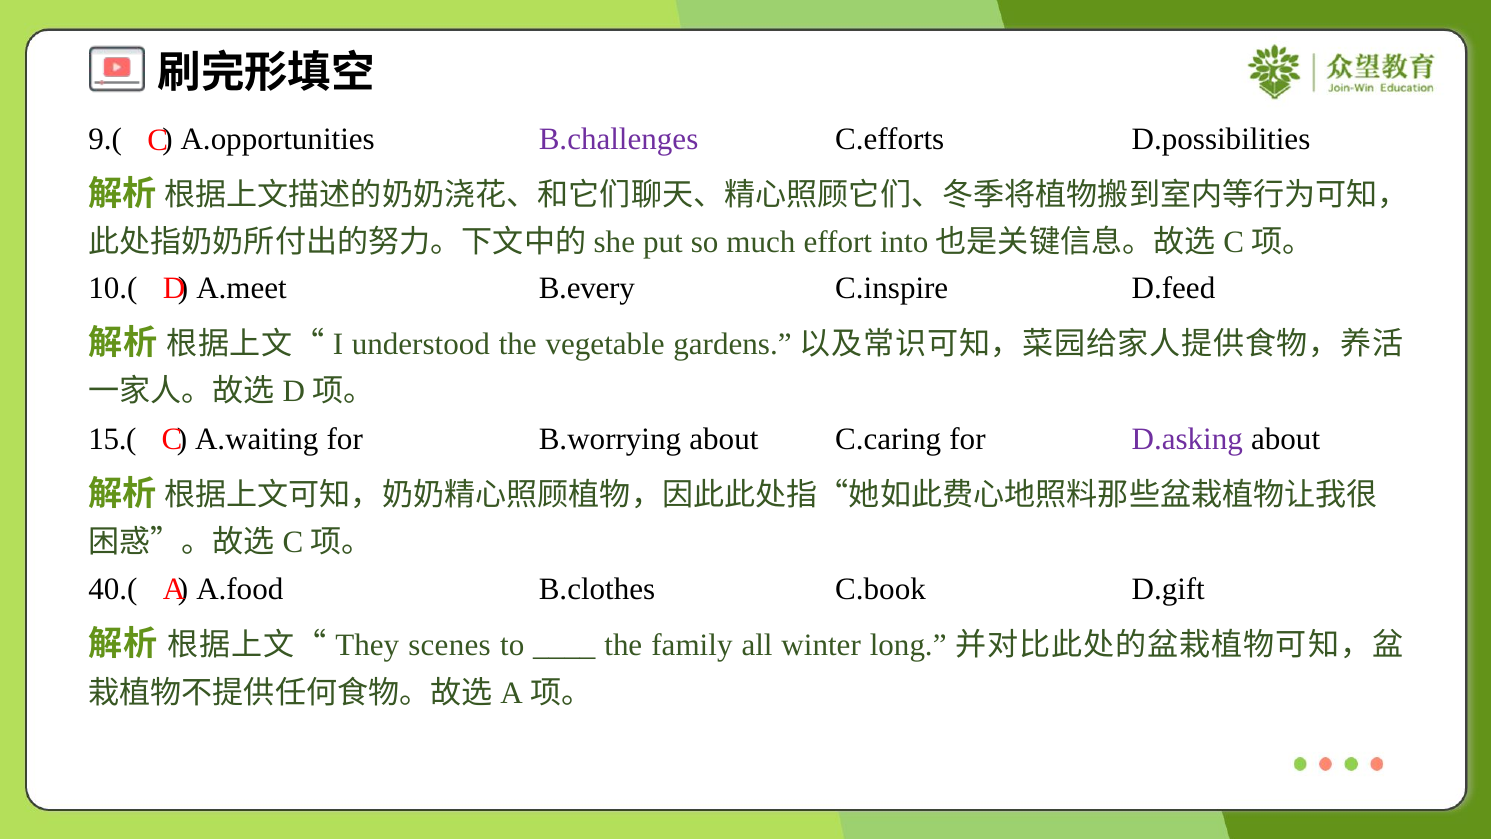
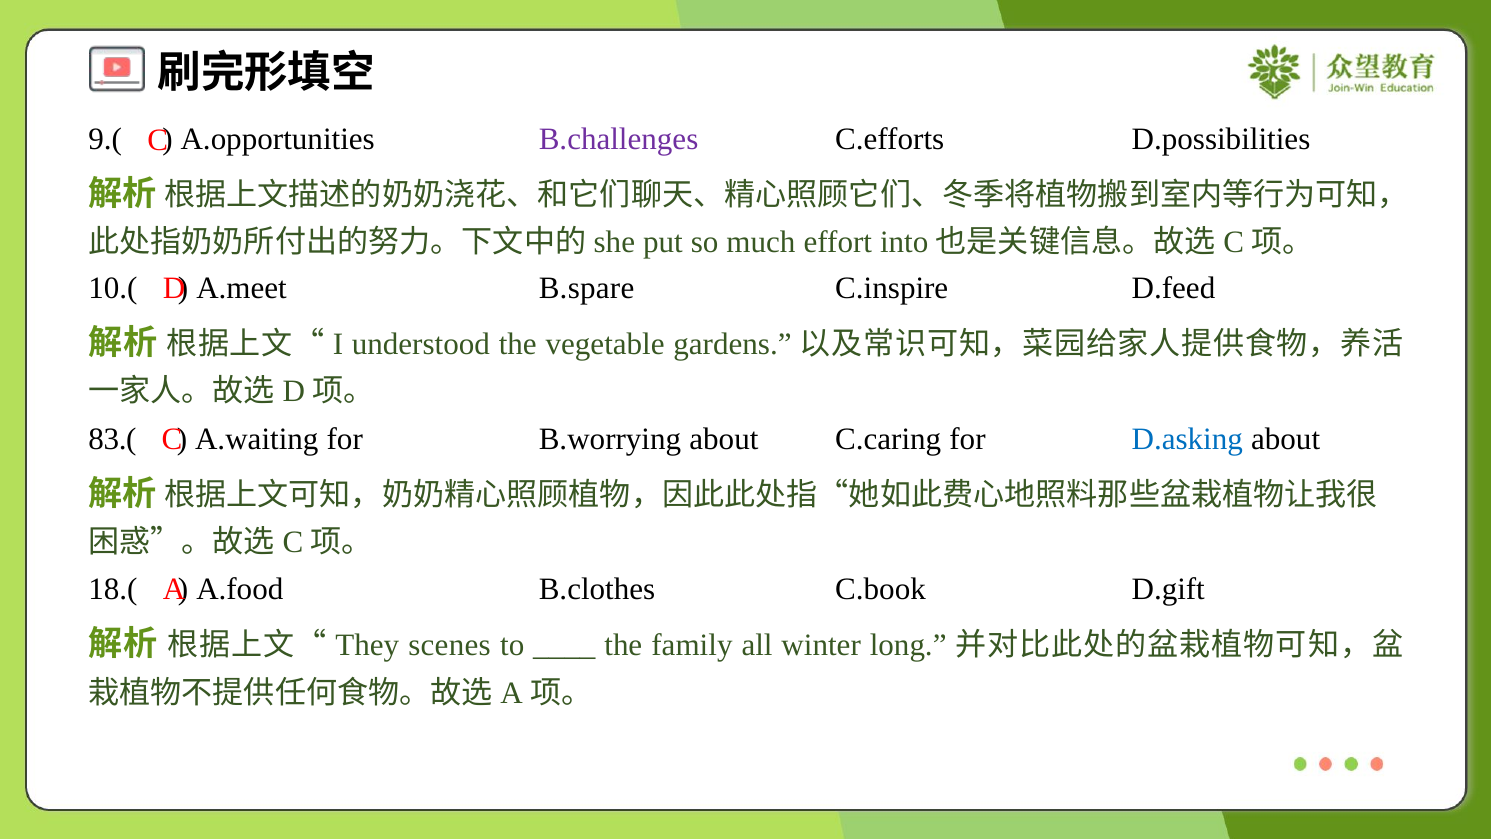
B.every: B.every -> B.spare
15.(: 15.( -> 83.(
D.asking colour: purple -> blue
40.(: 40.( -> 18.(
